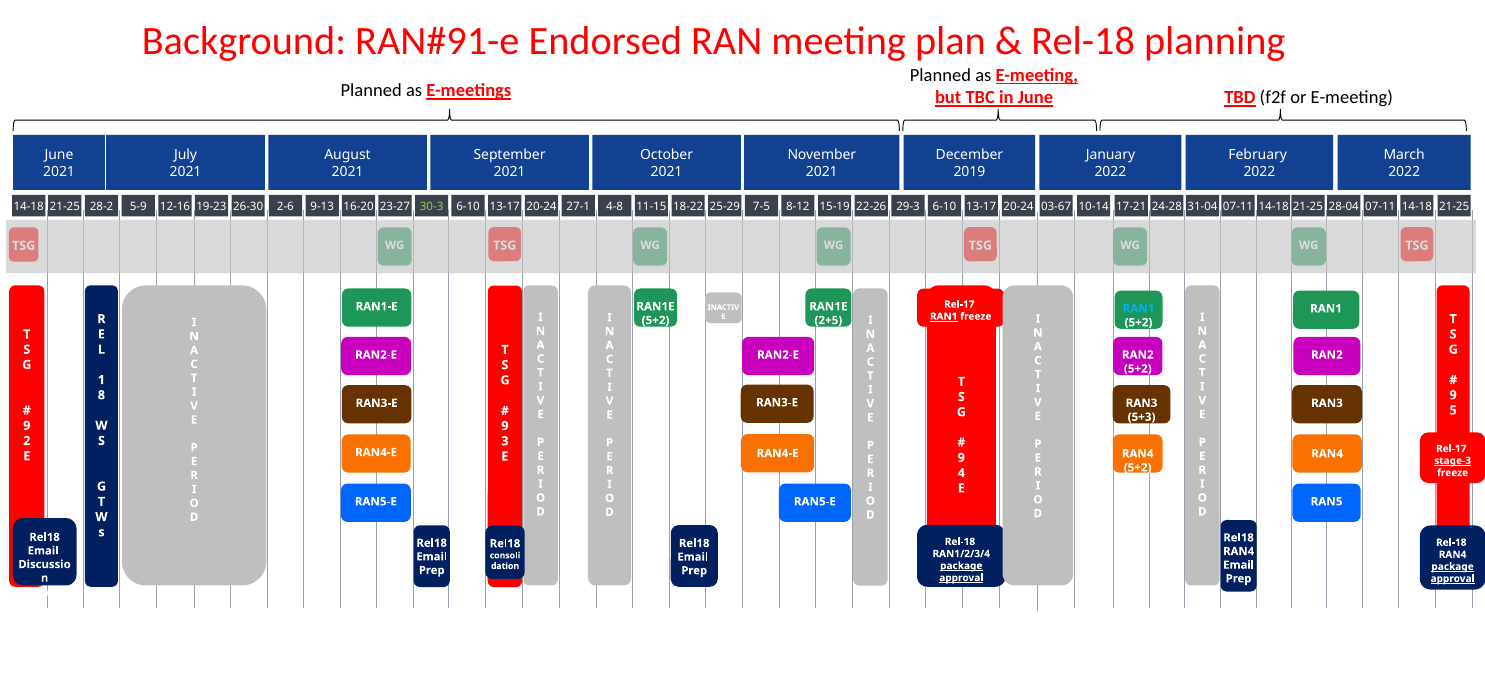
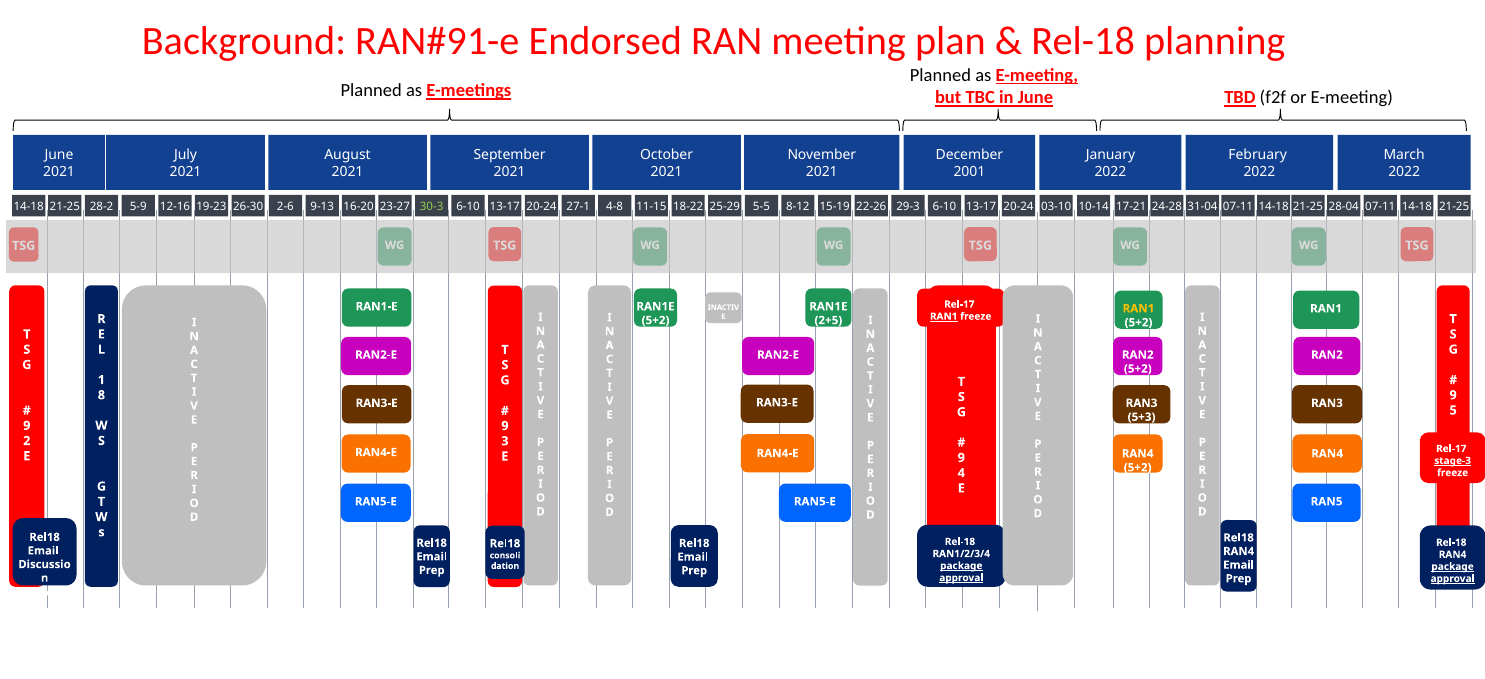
2019: 2019 -> 2001
7-5: 7-5 -> 5-5
03-67: 03-67 -> 03-10
RAN1 at (1138, 309) colour: light blue -> yellow
